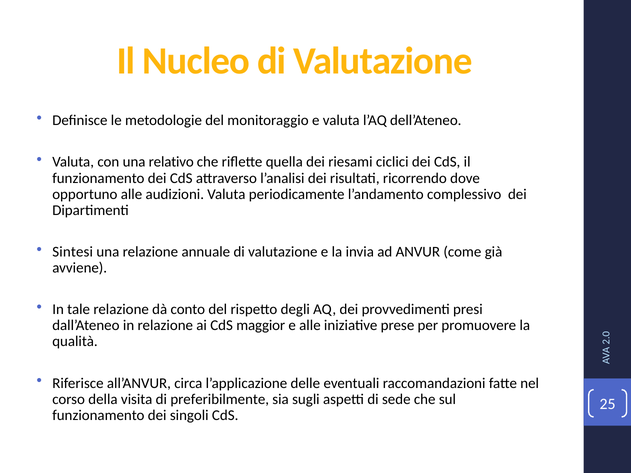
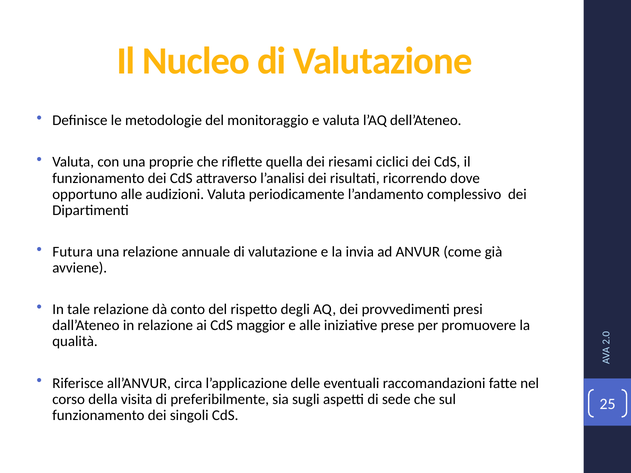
relativo: relativo -> proprie
Sintesi: Sintesi -> Futura
